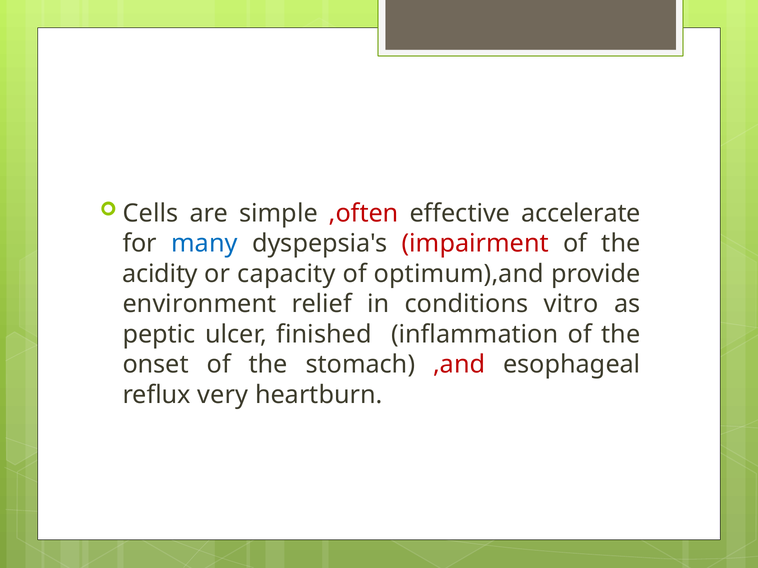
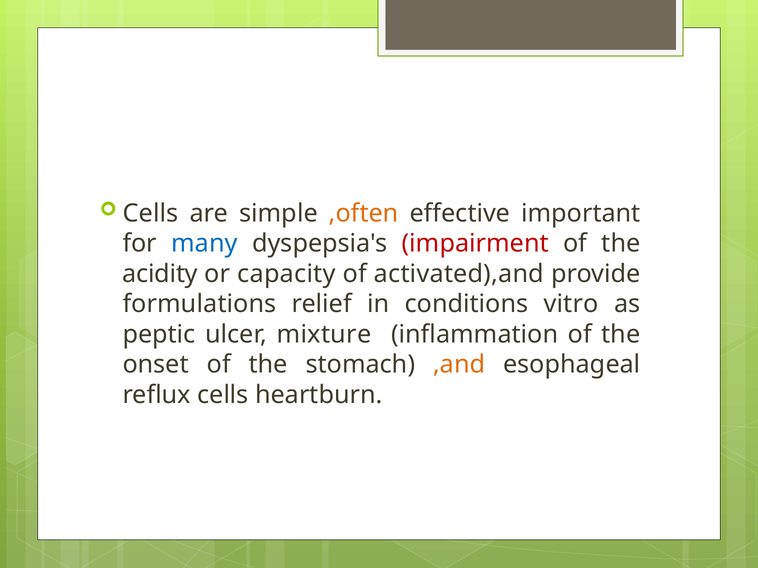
,often colour: red -> orange
accelerate: accelerate -> important
optimum),and: optimum),and -> activated),and
environment: environment -> formulations
finished: finished -> mixture
,and colour: red -> orange
reflux very: very -> cells
